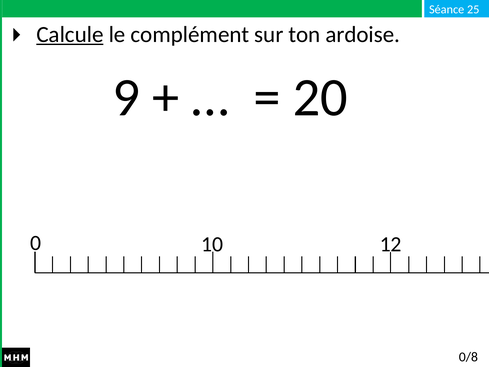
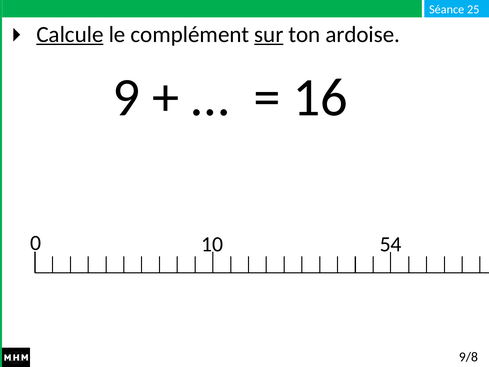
sur underline: none -> present
20: 20 -> 16
12: 12 -> 54
0/8: 0/8 -> 9/8
